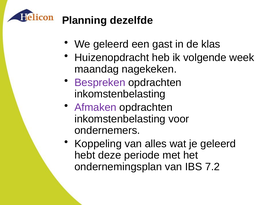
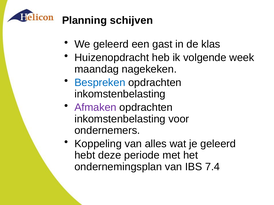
dezelfde: dezelfde -> schijven
Bespreken colour: purple -> blue
7.2: 7.2 -> 7.4
